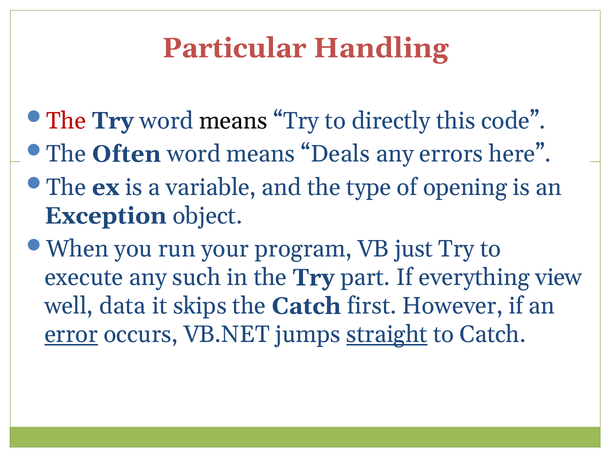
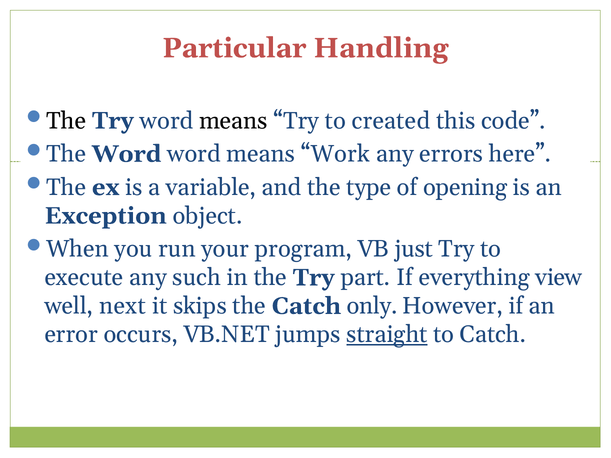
The at (66, 121) colour: red -> black
directly: directly -> created
The Often: Often -> Word
Deals: Deals -> Work
data: data -> next
first: first -> only
error underline: present -> none
